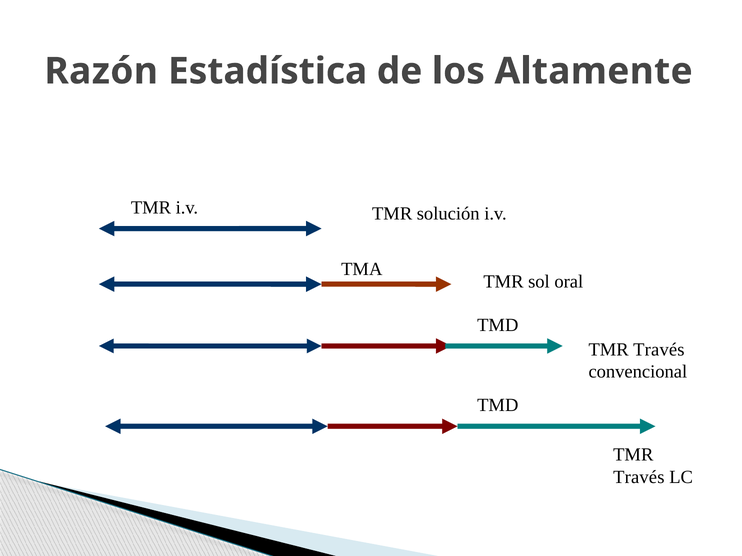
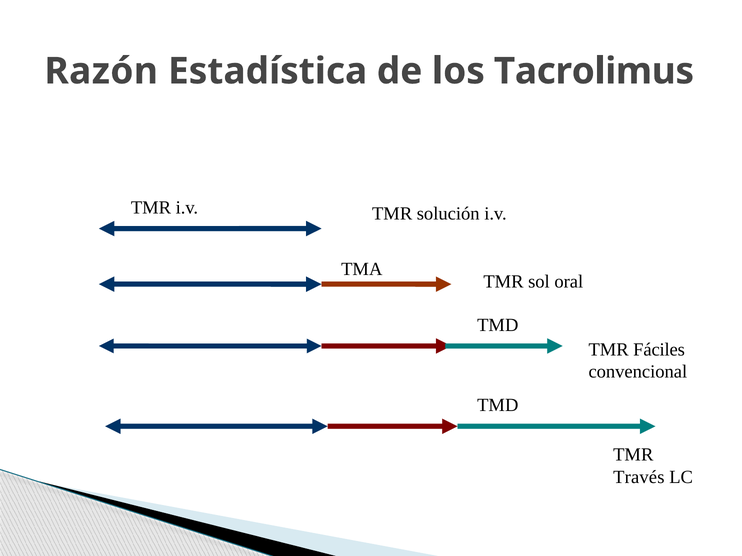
Altamente: Altamente -> Tacrolimus
Través at (659, 350): Través -> Fáciles
